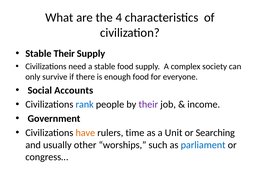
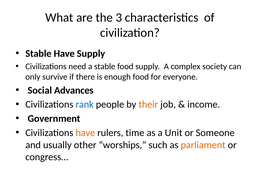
4: 4 -> 3
Stable Their: Their -> Have
Accounts: Accounts -> Advances
their at (148, 104) colour: purple -> orange
Searching: Searching -> Someone
parliament colour: blue -> orange
